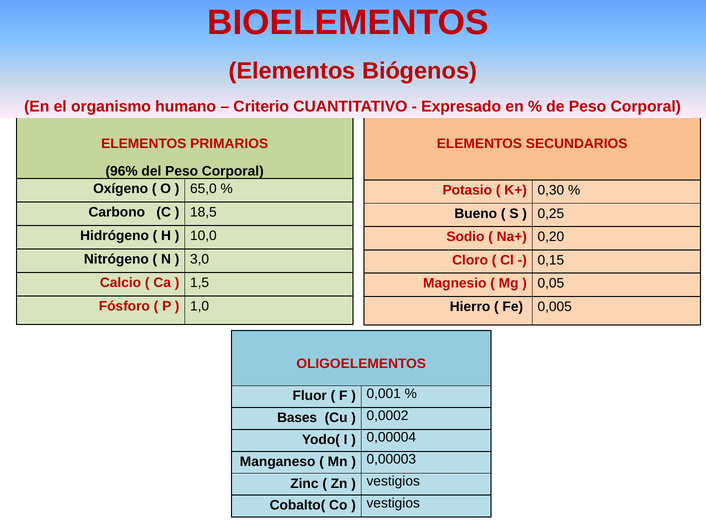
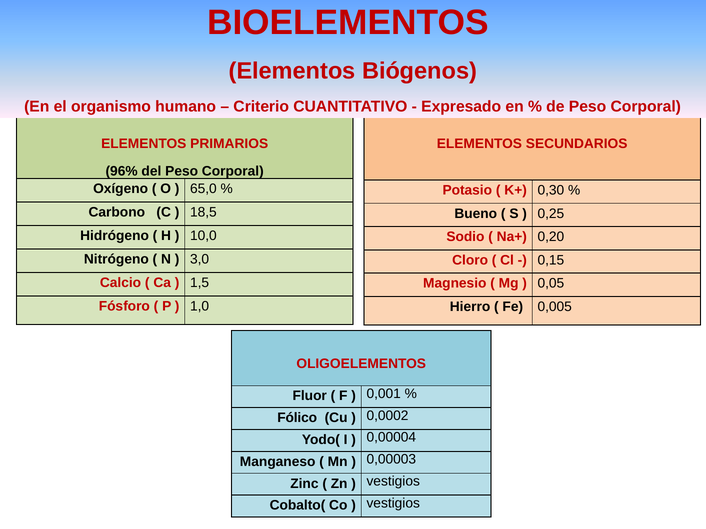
Bases: Bases -> Fólico
